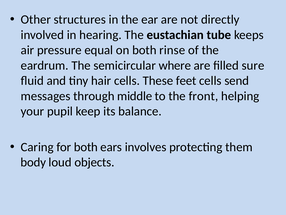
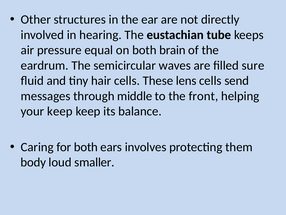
rinse: rinse -> brain
where: where -> waves
feet: feet -> lens
your pupil: pupil -> keep
objects: objects -> smaller
